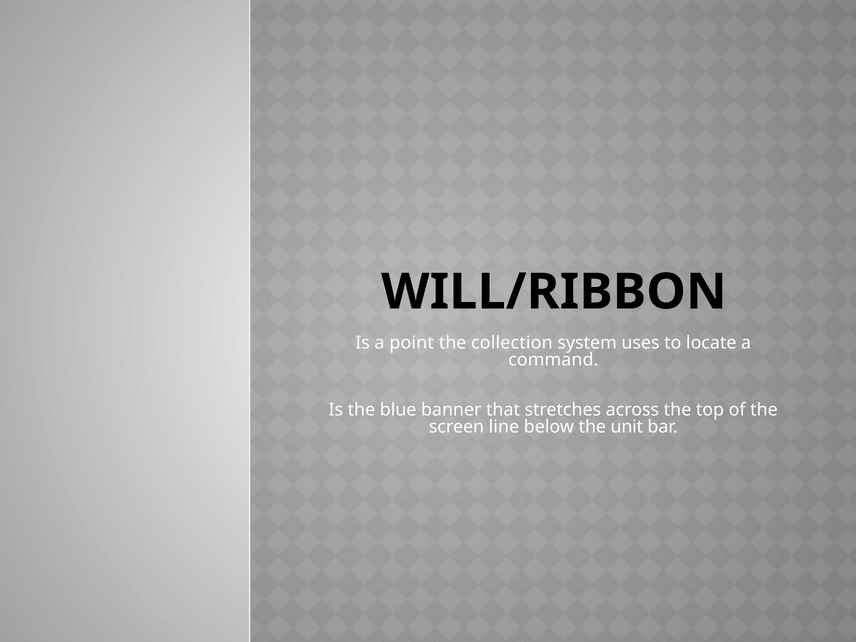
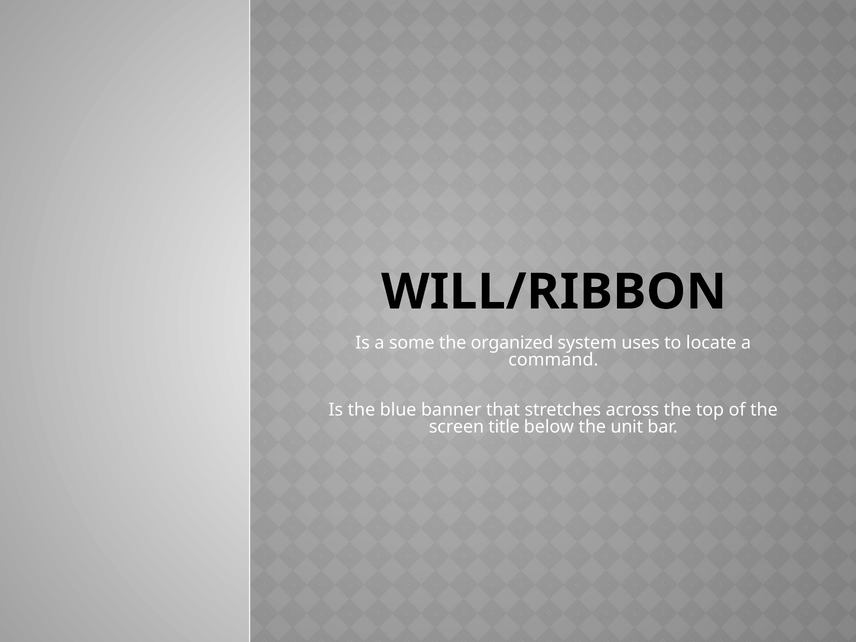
point: point -> some
collection: collection -> organized
line: line -> title
